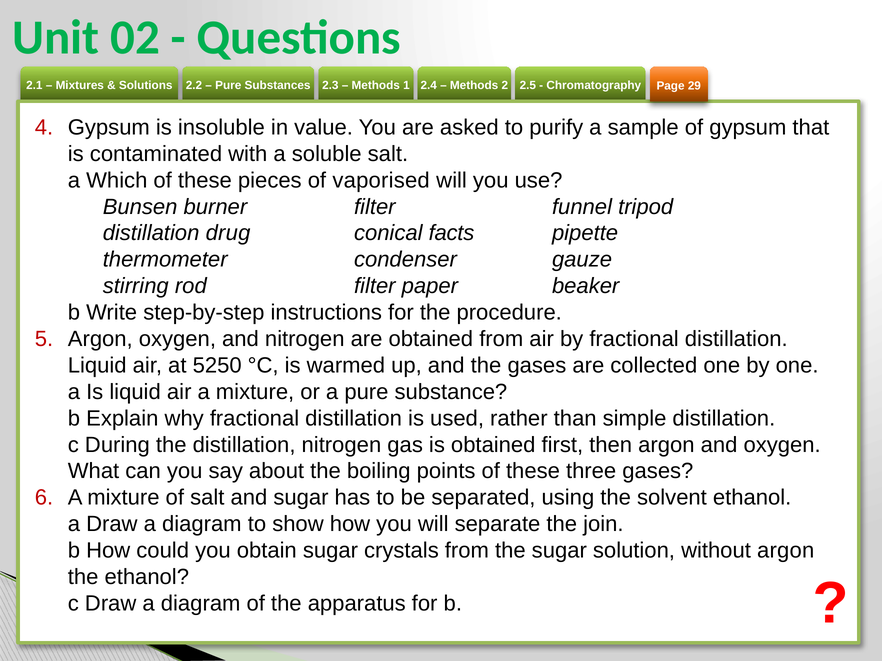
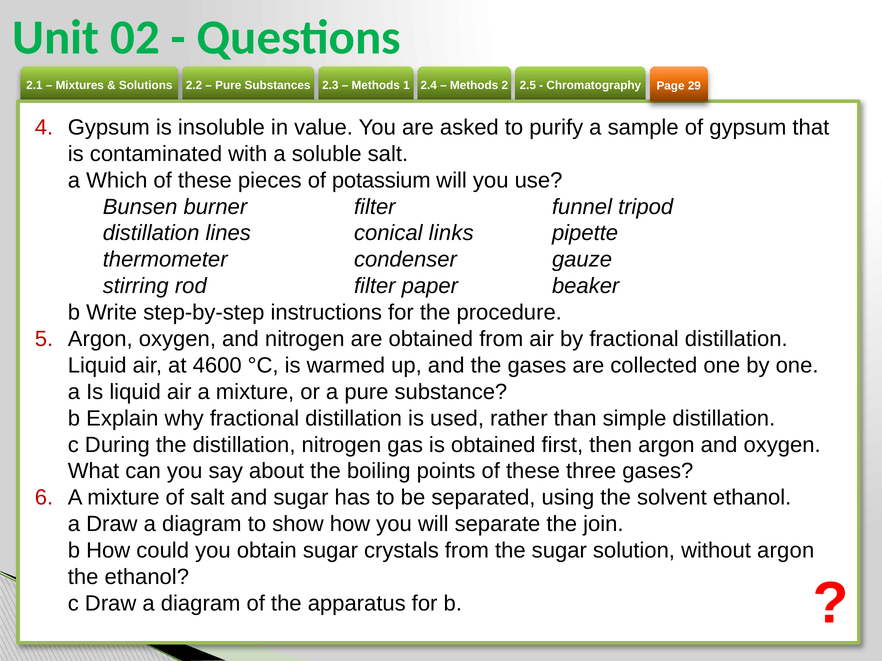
vaporised: vaporised -> potassium
drug: drug -> lines
facts: facts -> links
5250: 5250 -> 4600
